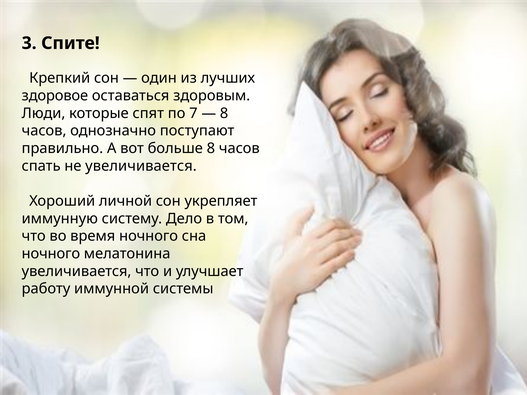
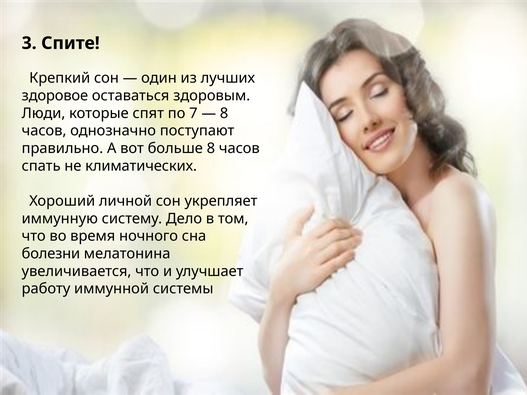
не увеличивается: увеличивается -> климатических
ночного at (51, 254): ночного -> болезни
